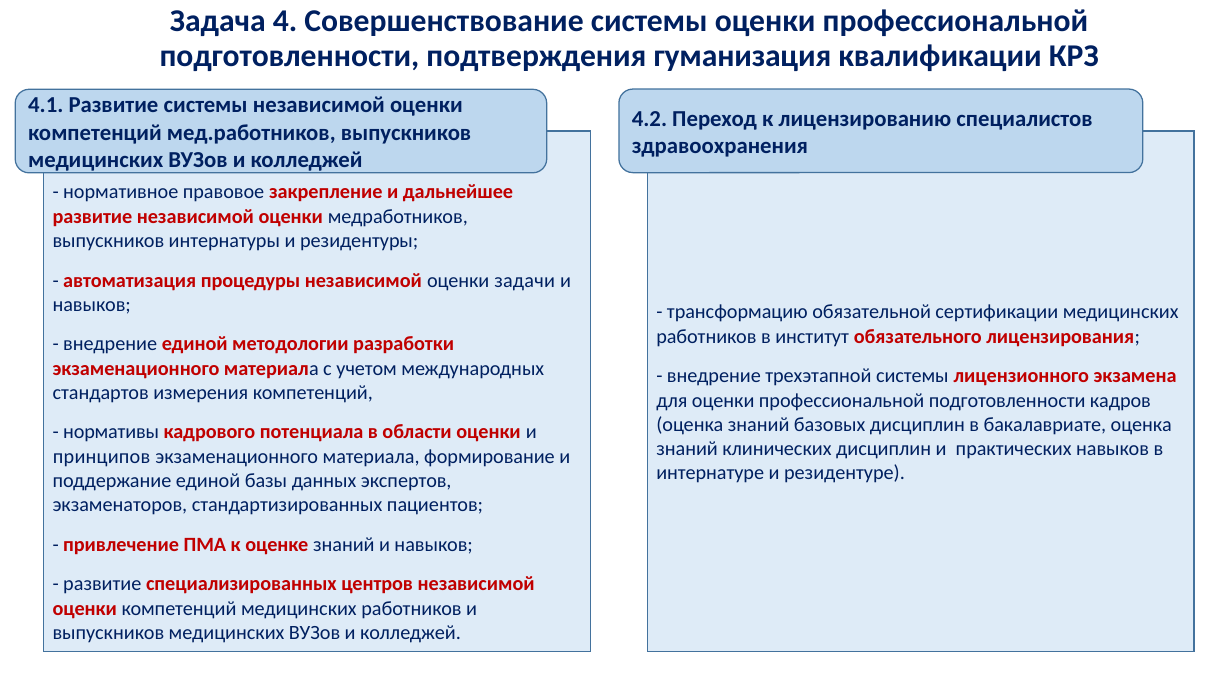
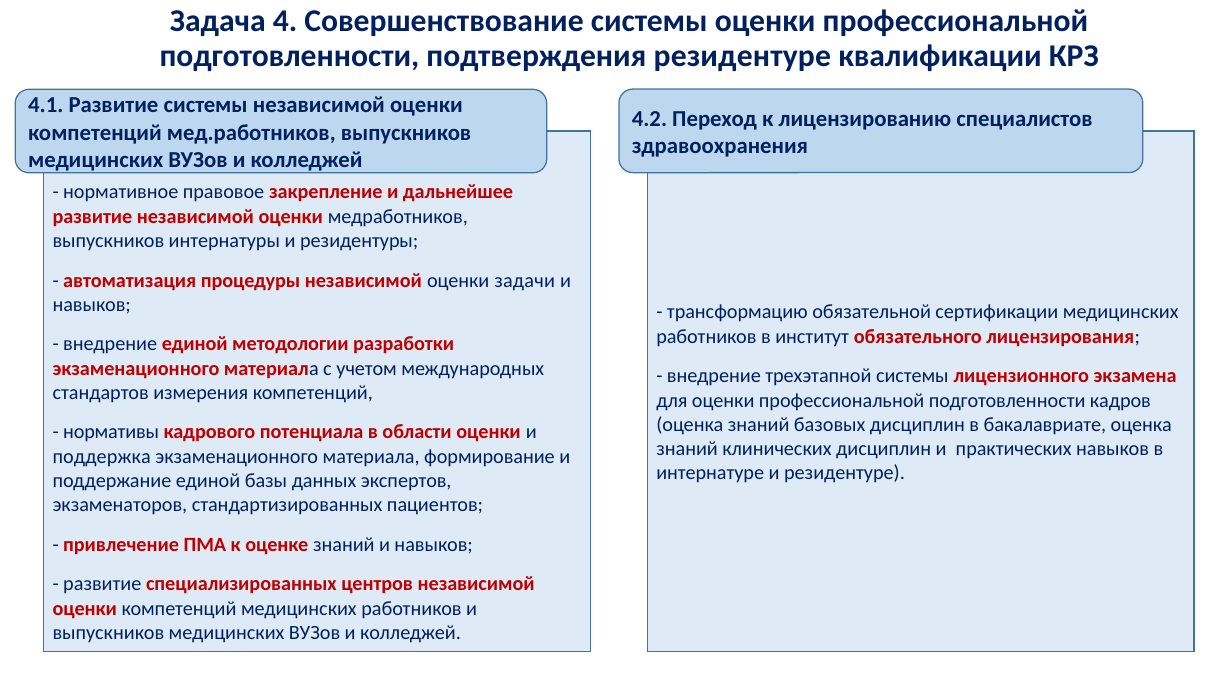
подтверждения гуманизация: гуманизация -> резидентуре
принципов: принципов -> поддержка
